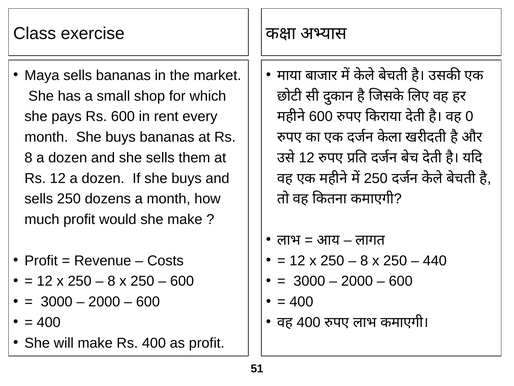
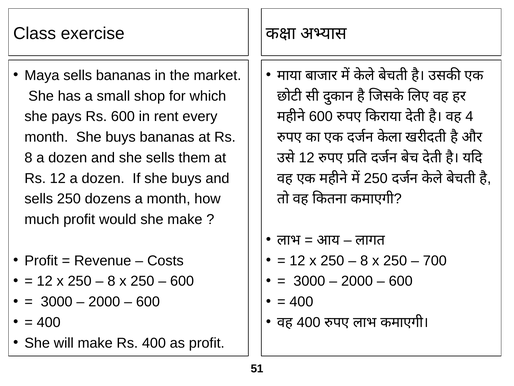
0: 0 -> 4
440: 440 -> 700
